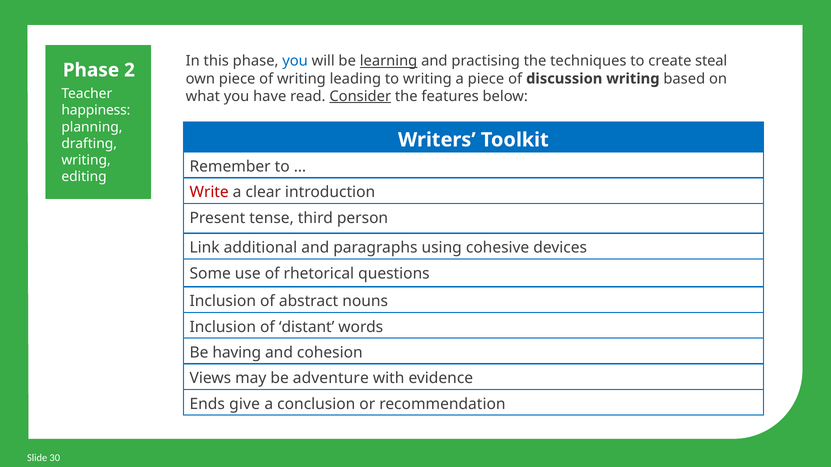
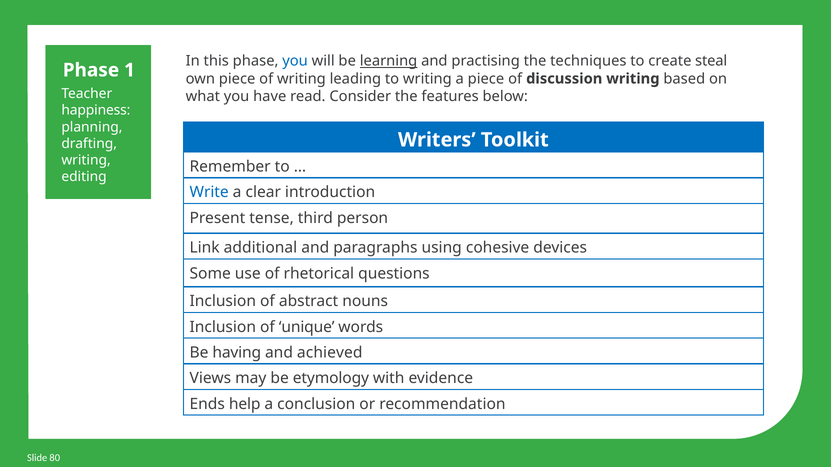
2: 2 -> 1
Consider underline: present -> none
Write colour: red -> blue
distant: distant -> unique
cohesion: cohesion -> achieved
adventure: adventure -> etymology
give: give -> help
30: 30 -> 80
